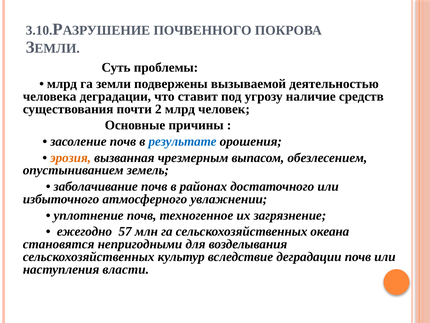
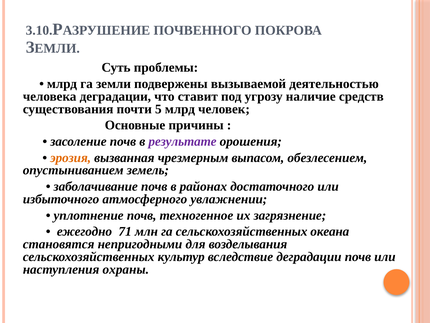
2: 2 -> 5
результате colour: blue -> purple
57: 57 -> 71
власти: власти -> охраны
